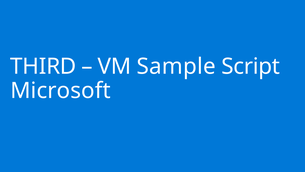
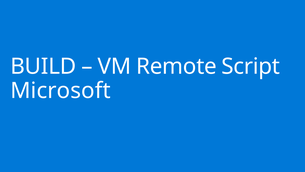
THIRD: THIRD -> BUILD
Sample: Sample -> Remote
